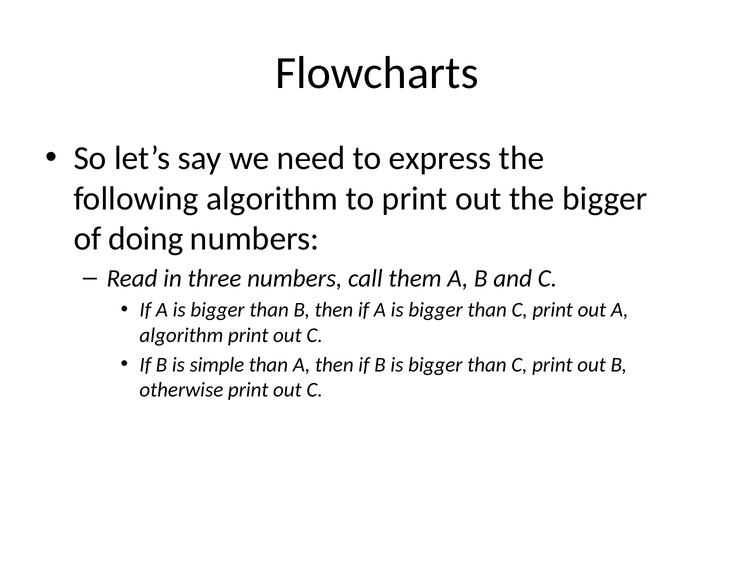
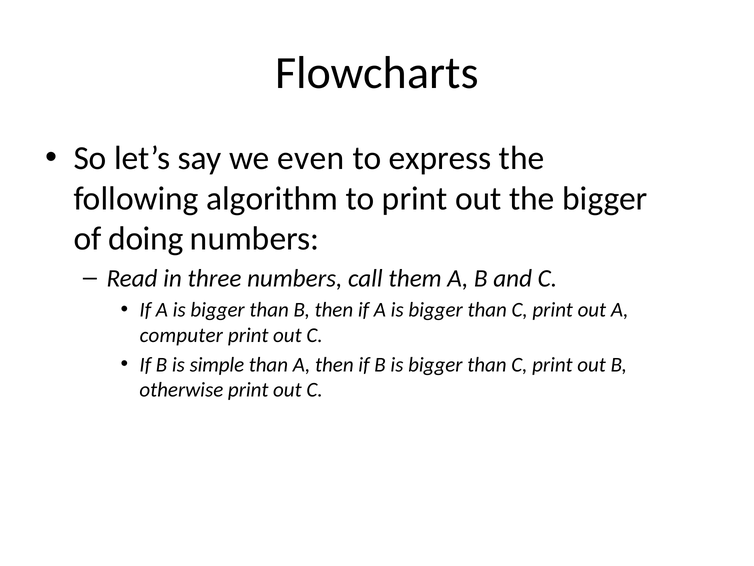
need: need -> even
algorithm at (181, 335): algorithm -> computer
